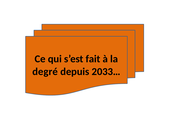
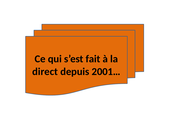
degré: degré -> direct
2033…: 2033… -> 2001…
